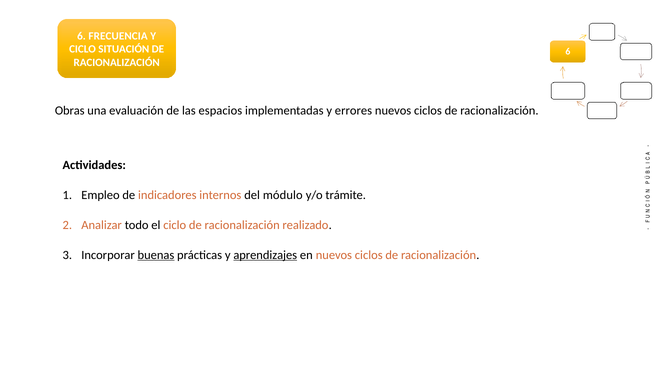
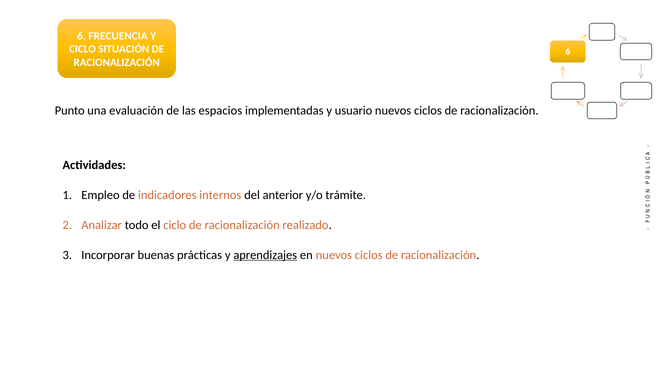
Obras: Obras -> Punto
errores: errores -> usuario
módulo: módulo -> anterior
buenas underline: present -> none
